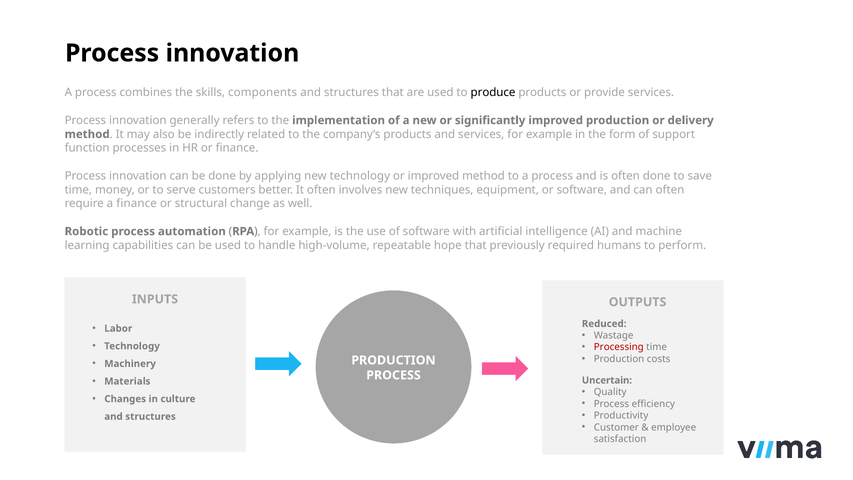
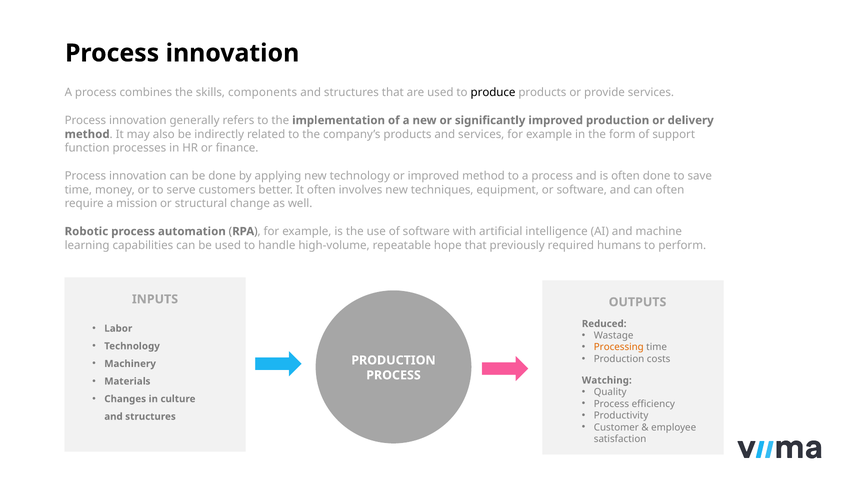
a finance: finance -> mission
Processing colour: red -> orange
Uncertain: Uncertain -> Watching
